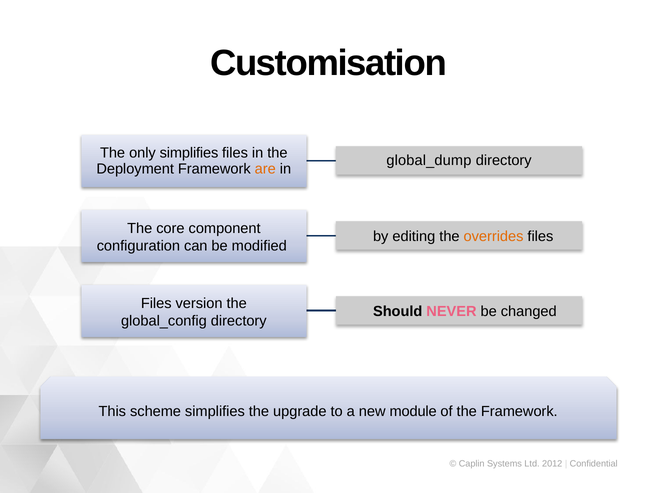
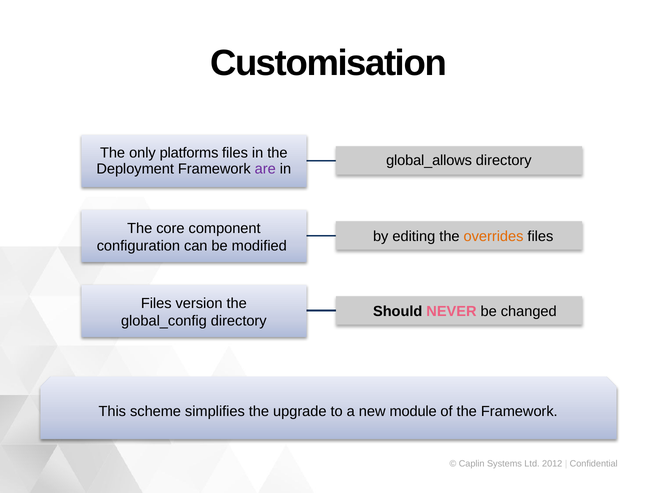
only simplifies: simplifies -> platforms
global_dump: global_dump -> global_allows
are colour: orange -> purple
